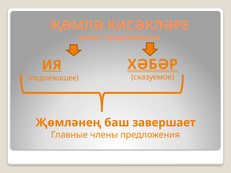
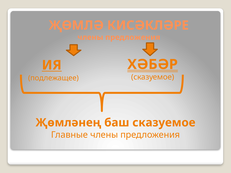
баш завершает: завершает -> сказуемое
